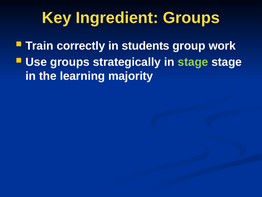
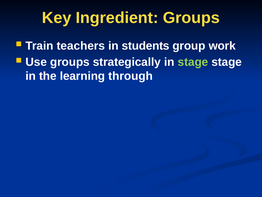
correctly: correctly -> teachers
majority: majority -> through
